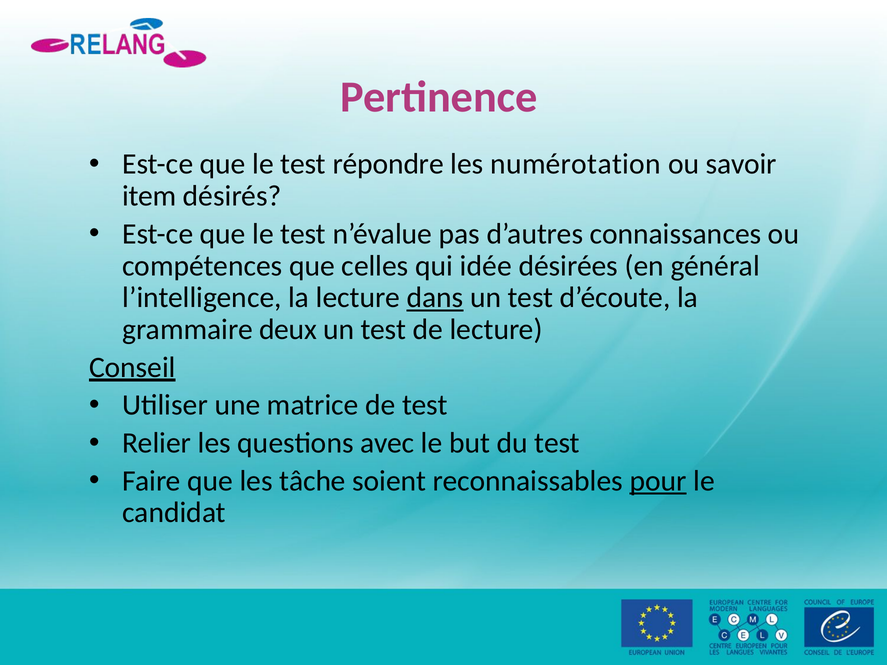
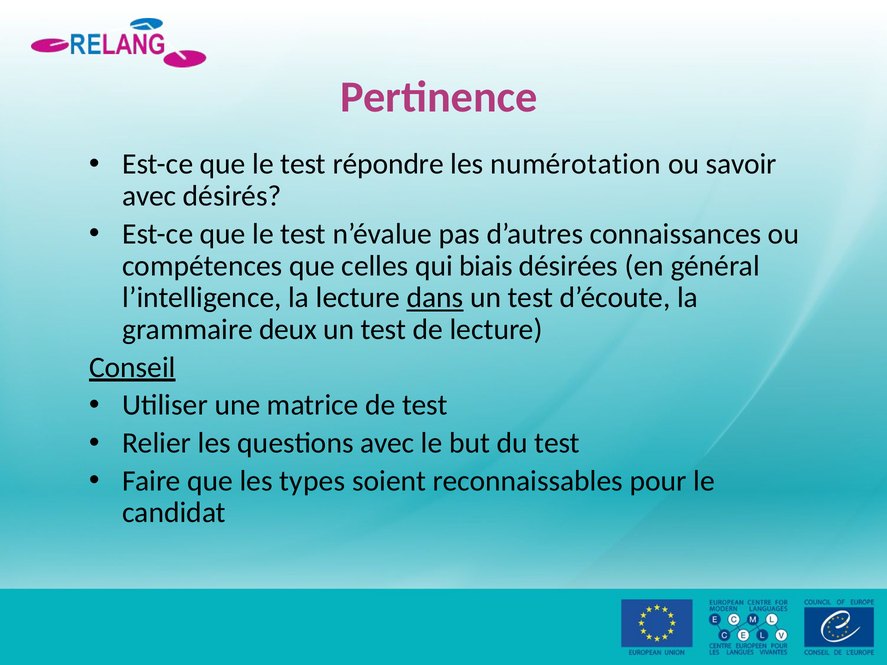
item at (149, 196): item -> avec
idée: idée -> biais
tâche: tâche -> types
pour underline: present -> none
